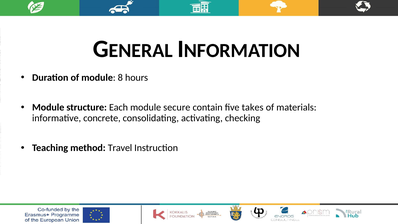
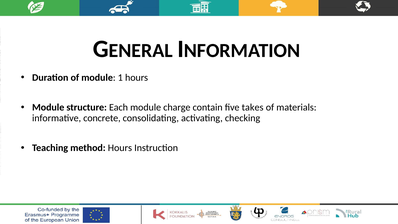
8: 8 -> 1
secure: secure -> charge
method Travel: Travel -> Hours
